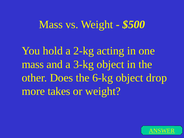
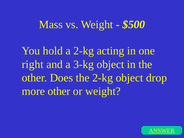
mass at (33, 64): mass -> right
the 6-kg: 6-kg -> 2-kg
more takes: takes -> other
